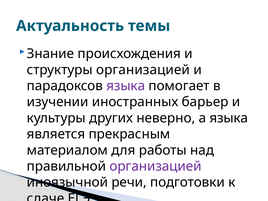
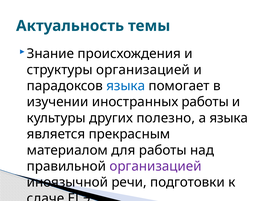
языка at (126, 86) colour: purple -> blue
иностранных барьер: барьер -> работы
неверно: неверно -> полезно
